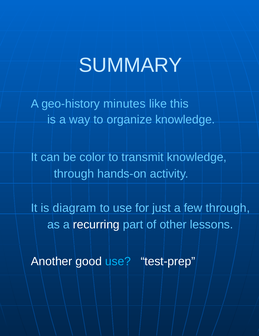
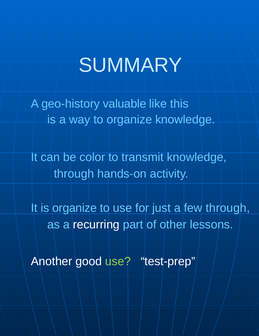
minutes: minutes -> valuable
is diagram: diagram -> organize
use at (118, 261) colour: light blue -> light green
